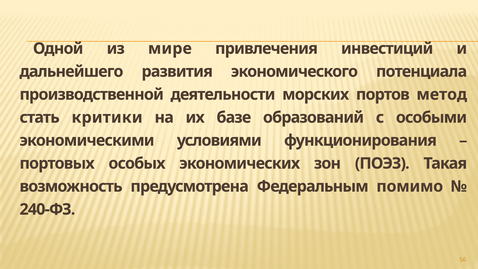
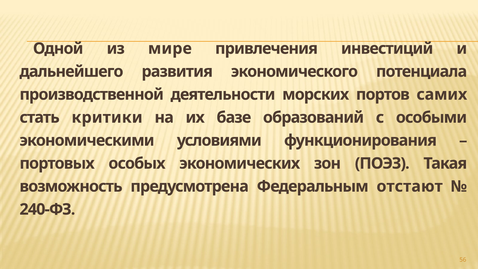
метод: метод -> самих
помимо: помимо -> отстают
